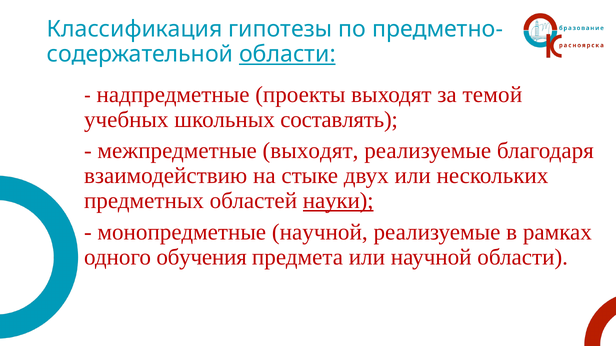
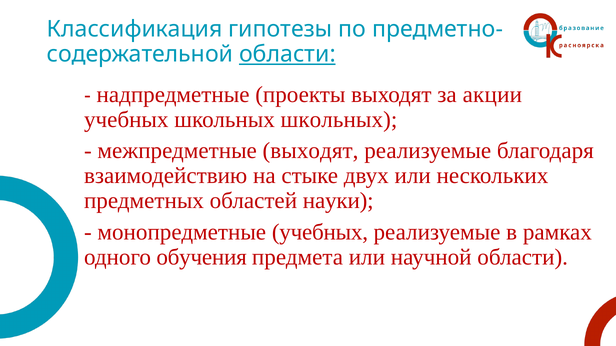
темой: темой -> акции
школьных составлять: составлять -> школьных
науки underline: present -> none
монопредметные научной: научной -> учебных
